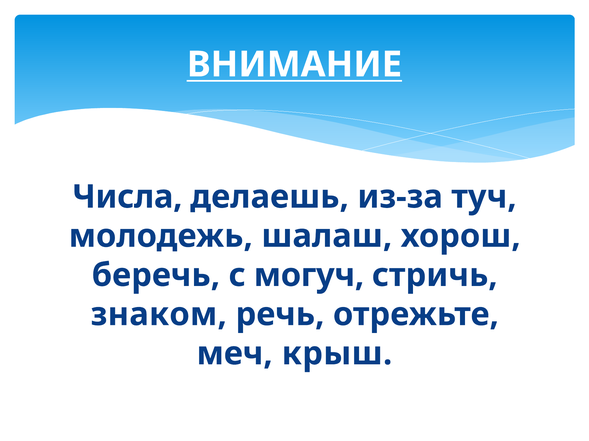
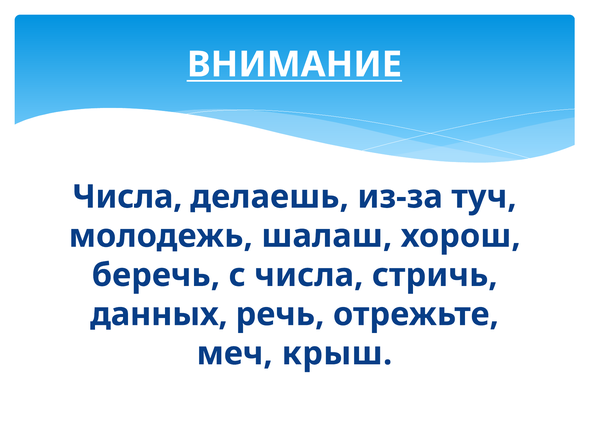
с могуч: могуч -> числа
знаком: знаком -> данных
